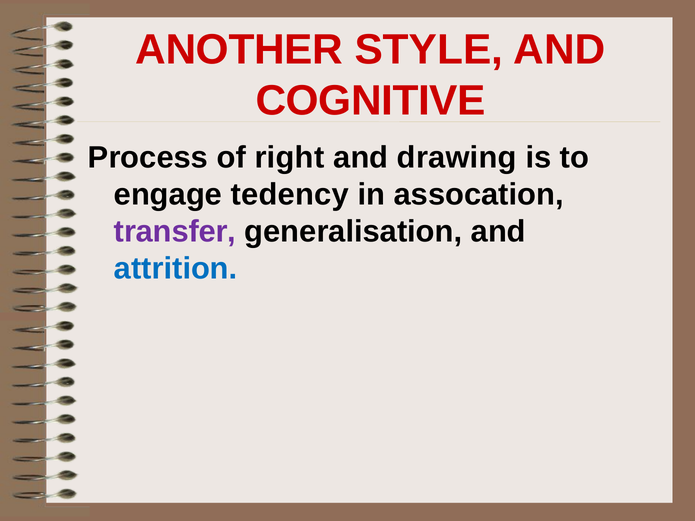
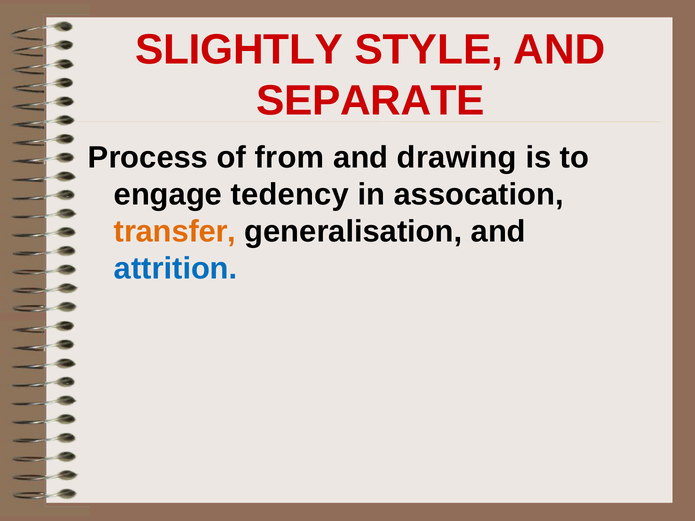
ANOTHER: ANOTHER -> SLIGHTLY
COGNITIVE: COGNITIVE -> SEPARATE
right: right -> from
transfer colour: purple -> orange
